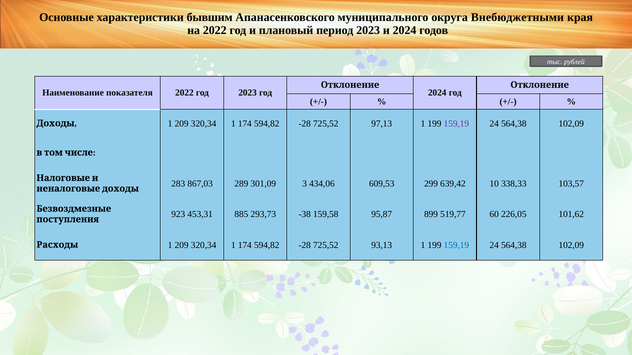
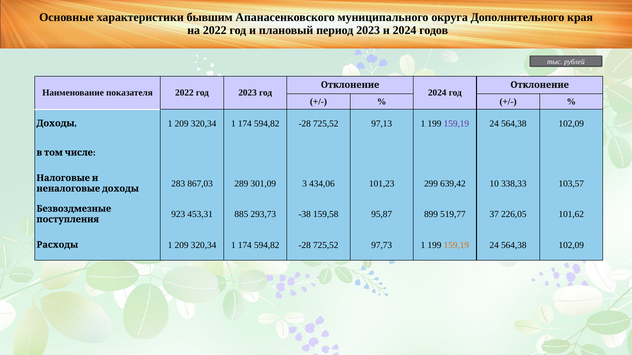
Внебюджетными: Внебюджетными -> Дополнительного
609,53: 609,53 -> 101,23
60: 60 -> 37
93,13: 93,13 -> 97,73
159,19 at (456, 245) colour: blue -> orange
